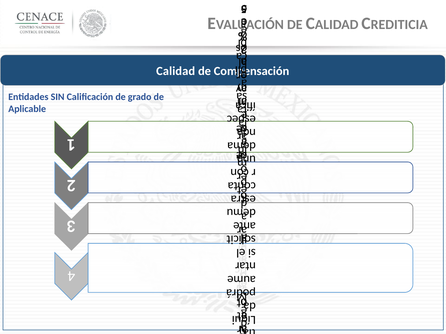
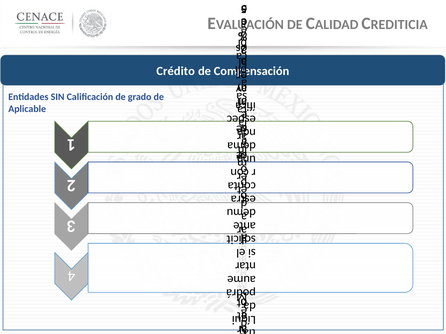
Calidad: Calidad -> Crédito
